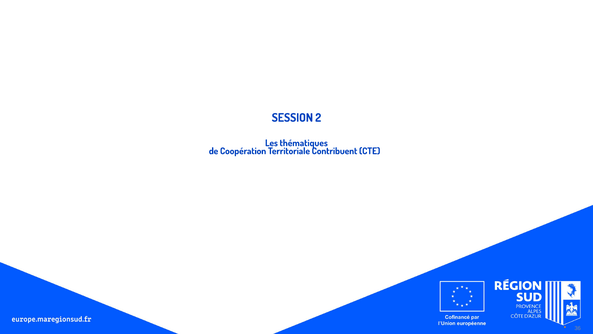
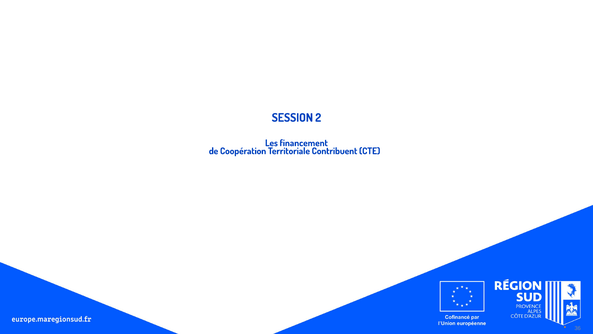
thématiques: thématiques -> financement
